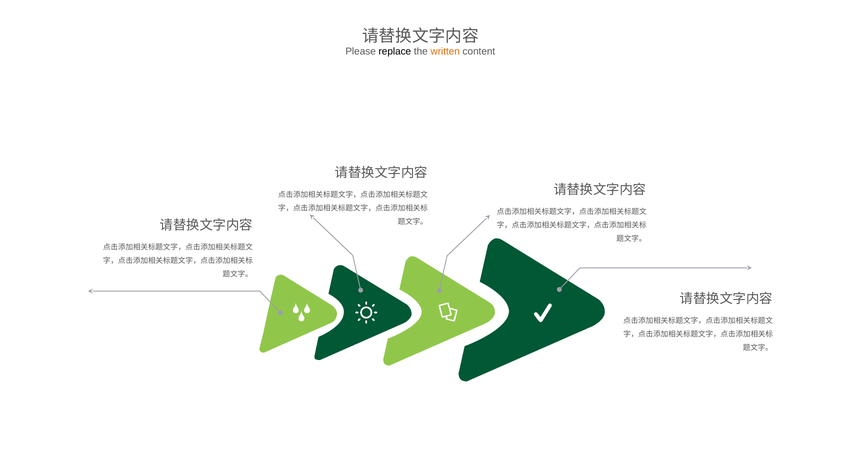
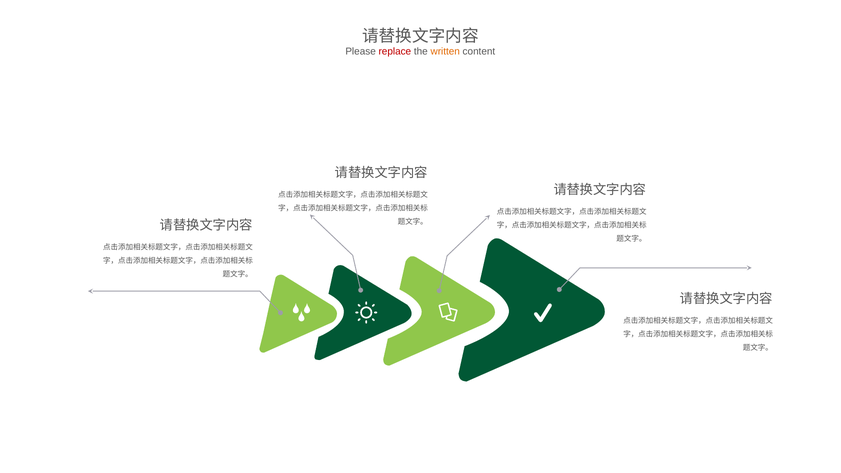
replace colour: black -> red
